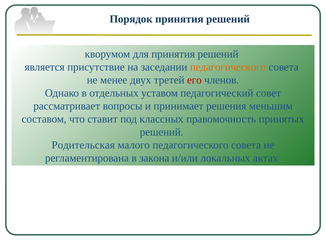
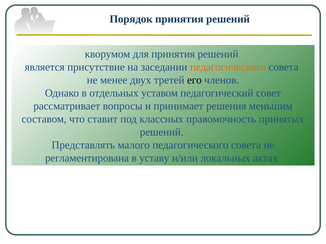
его colour: red -> black
Родительская: Родительская -> Представлять
закона: закона -> уставу
